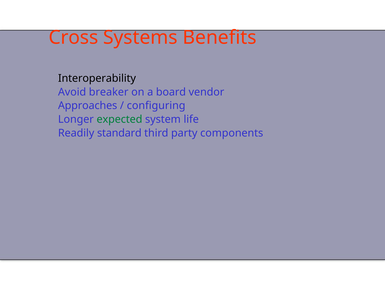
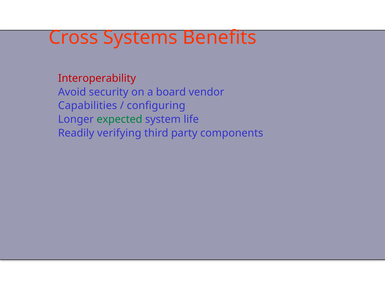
Interoperability colour: black -> red
breaker: breaker -> security
Approaches: Approaches -> Capabilities
standard: standard -> verifying
